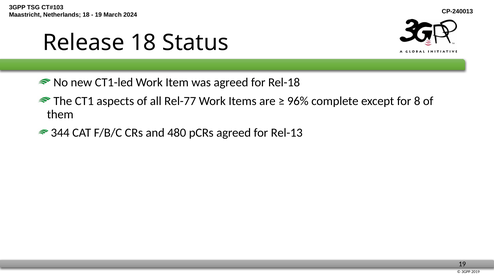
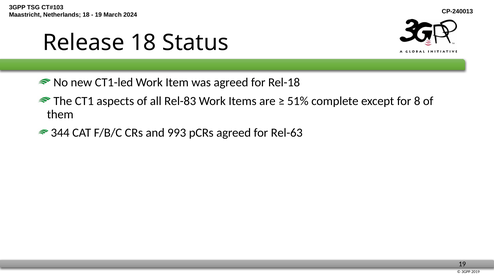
Rel-77: Rel-77 -> Rel-83
96%: 96% -> 51%
480: 480 -> 993
Rel-13: Rel-13 -> Rel-63
